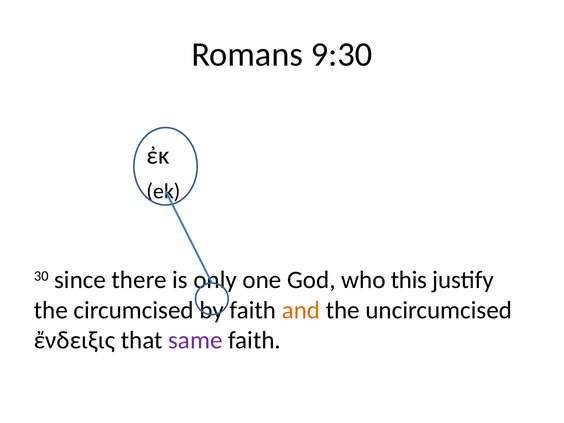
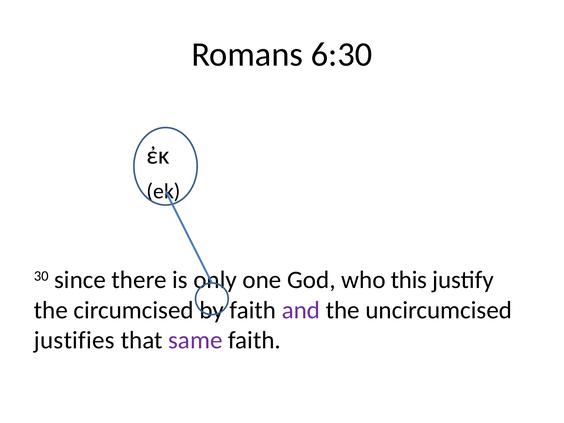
9:30: 9:30 -> 6:30
and colour: orange -> purple
ἔνδειξις: ἔνδειξις -> justifies
